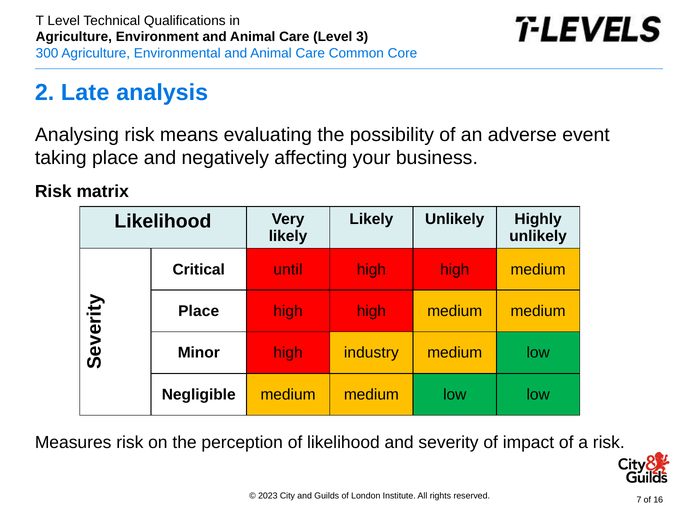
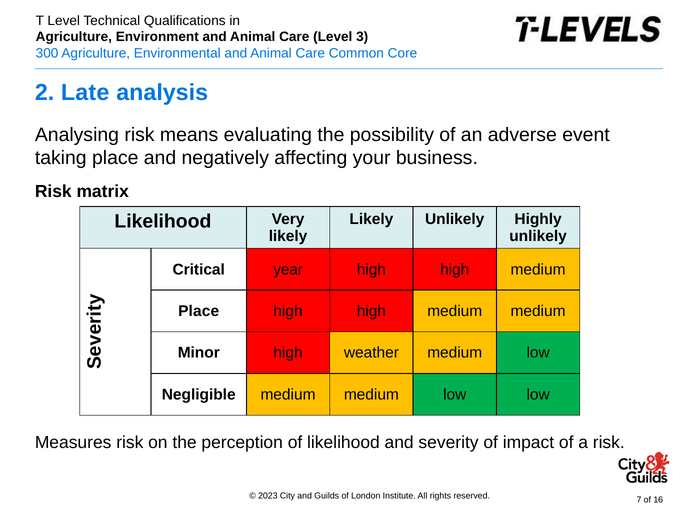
until: until -> year
industry: industry -> weather
